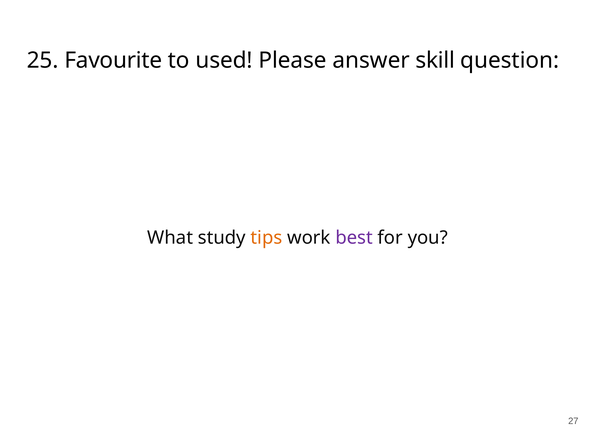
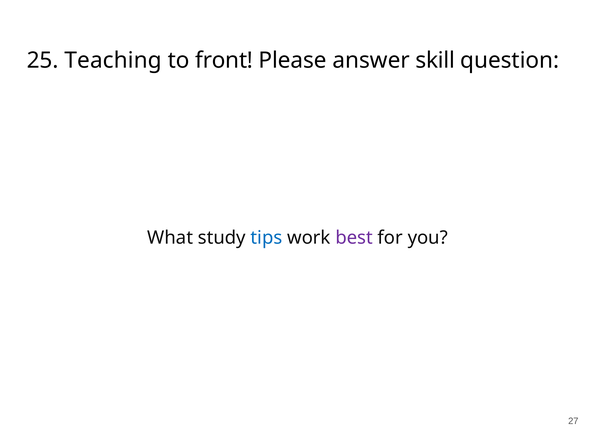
Favourite: Favourite -> Teaching
used: used -> front
tips colour: orange -> blue
